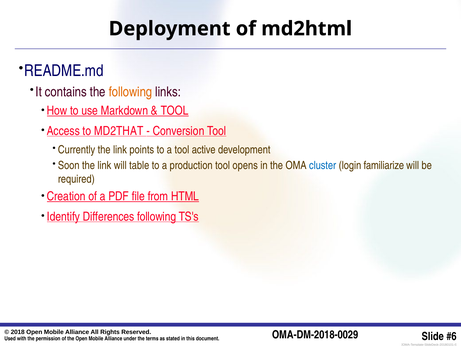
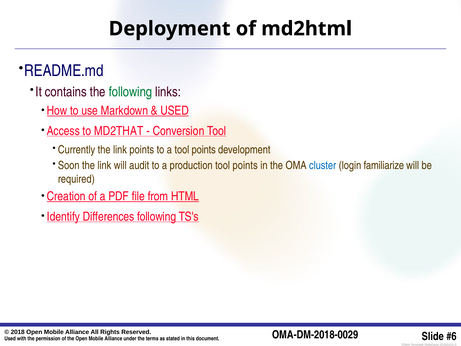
following at (130, 92) colour: orange -> green
TOOL at (175, 111): TOOL -> USED
a tool active: active -> points
table: table -> audit
production tool opens: opens -> points
